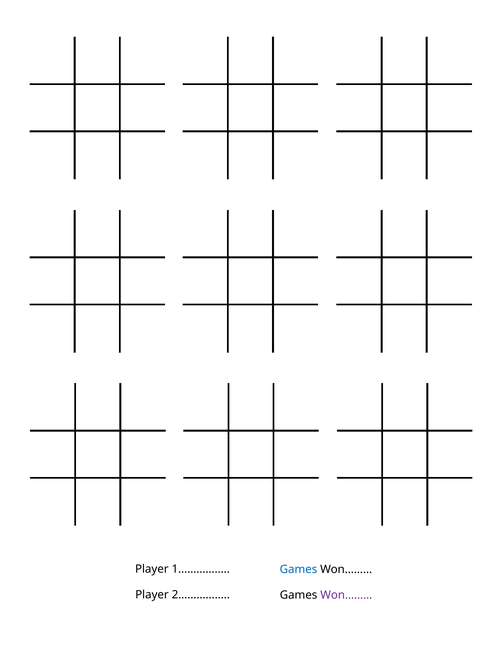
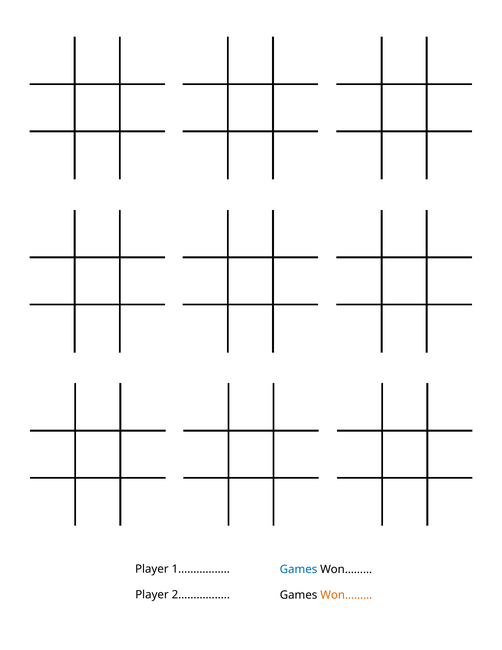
Won……… at (346, 595) colour: purple -> orange
